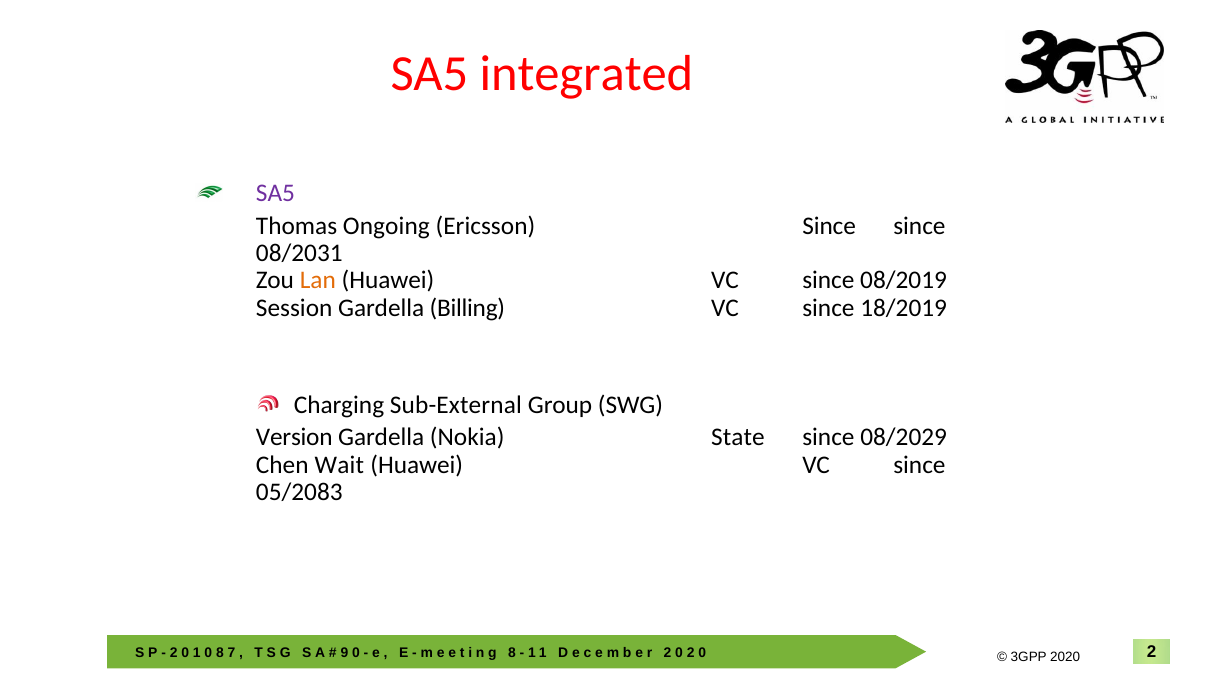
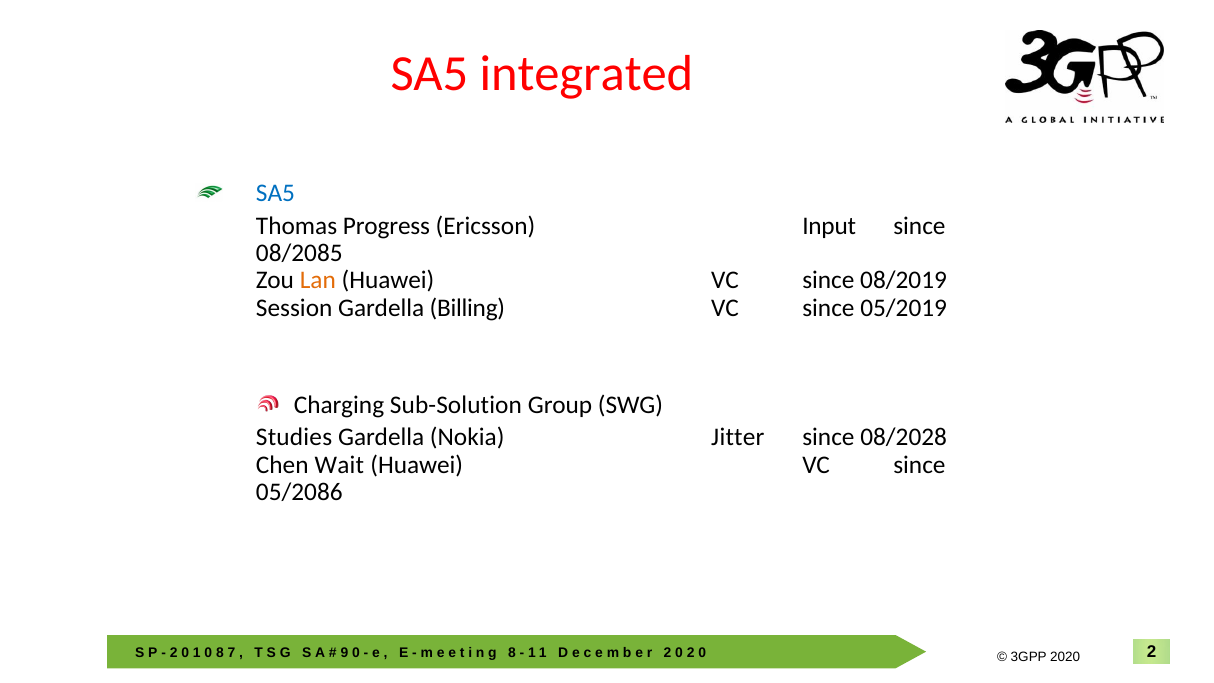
SA5 at (275, 194) colour: purple -> blue
Ongoing: Ongoing -> Progress
Ericsson Since: Since -> Input
08/2031: 08/2031 -> 08/2085
18/2019: 18/2019 -> 05/2019
Sub-External: Sub-External -> Sub-Solution
Version: Version -> Studies
State: State -> Jitter
08/2029: 08/2029 -> 08/2028
05/2083: 05/2083 -> 05/2086
